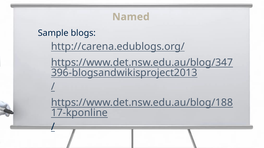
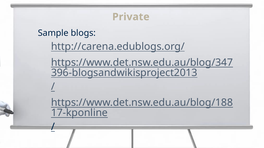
Named: Named -> Private
